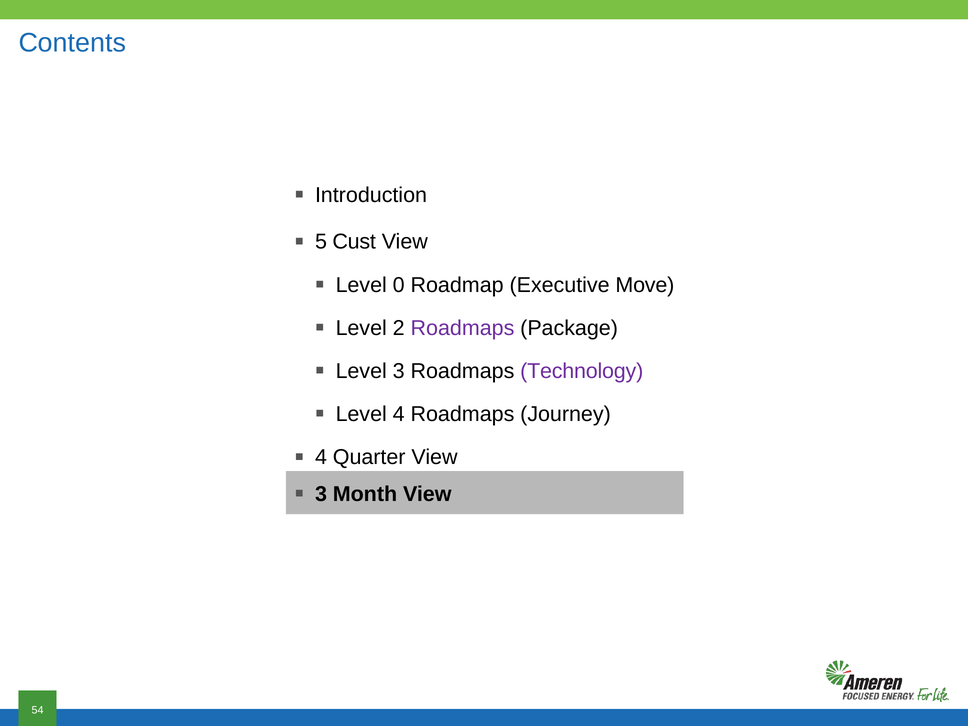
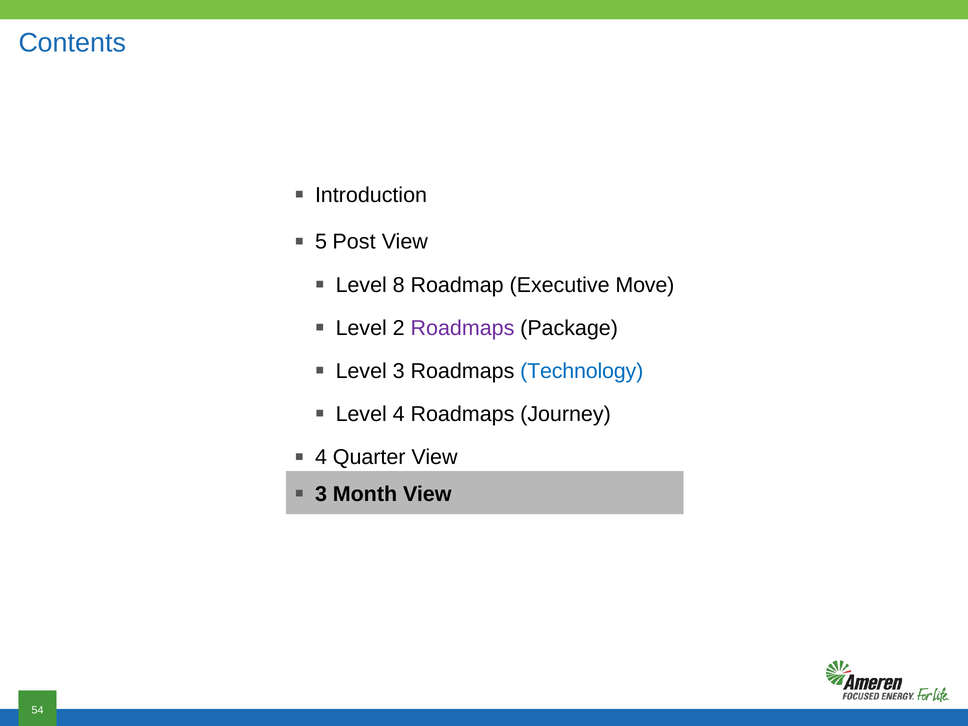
Cust: Cust -> Post
0: 0 -> 8
Technology colour: purple -> blue
